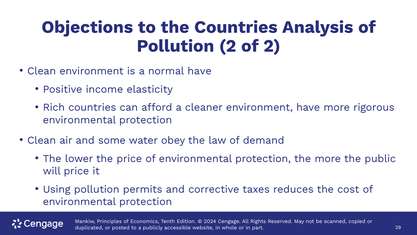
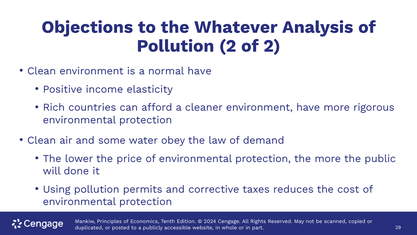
the Countries: Countries -> Whatever
will price: price -> done
